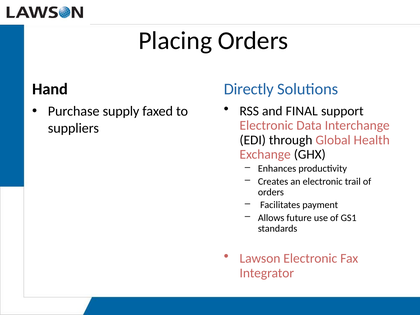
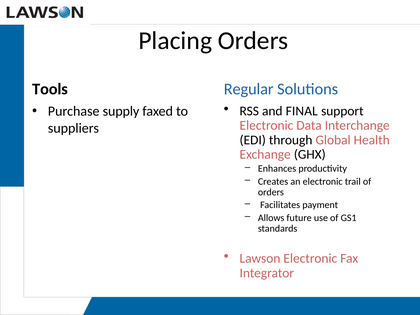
Hand: Hand -> Tools
Directly: Directly -> Regular
